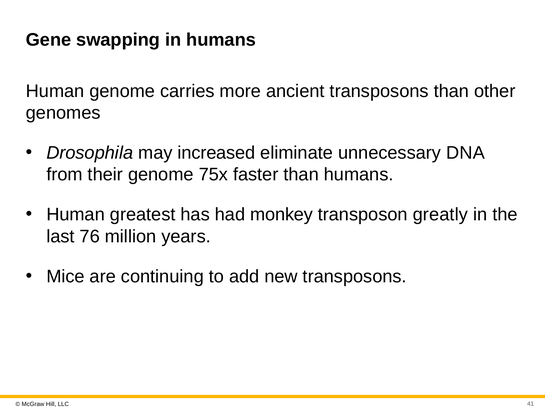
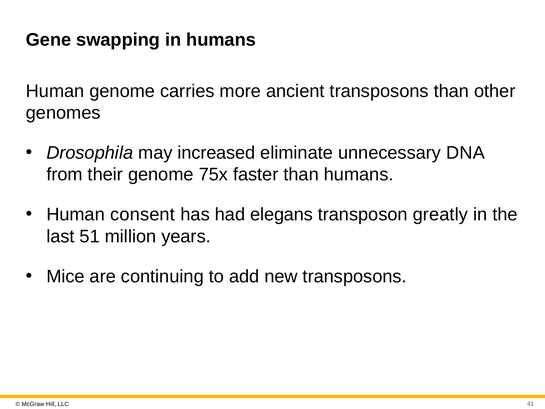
greatest: greatest -> consent
monkey: monkey -> elegans
76: 76 -> 51
